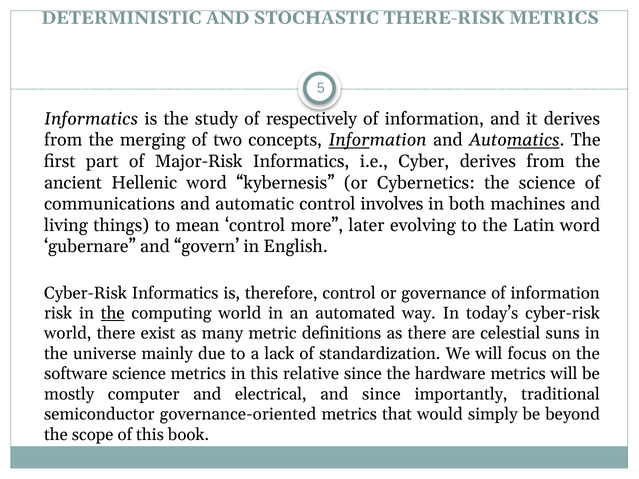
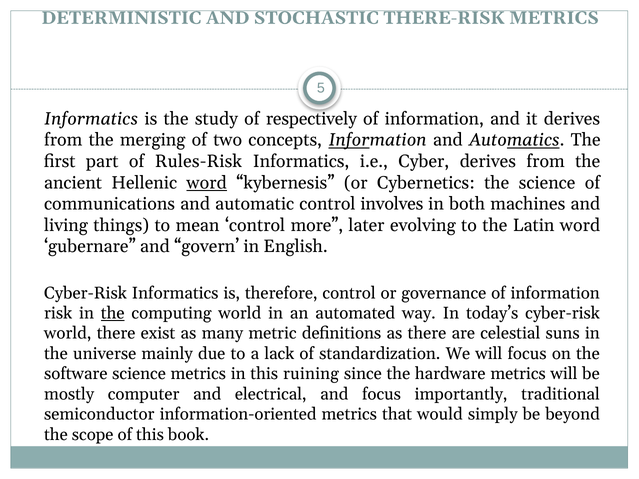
Major-Risk: Major-Risk -> Rules-Risk
word at (207, 183) underline: none -> present
relative: relative -> ruining
and since: since -> focus
governance-oriented: governance-oriented -> information-oriented
